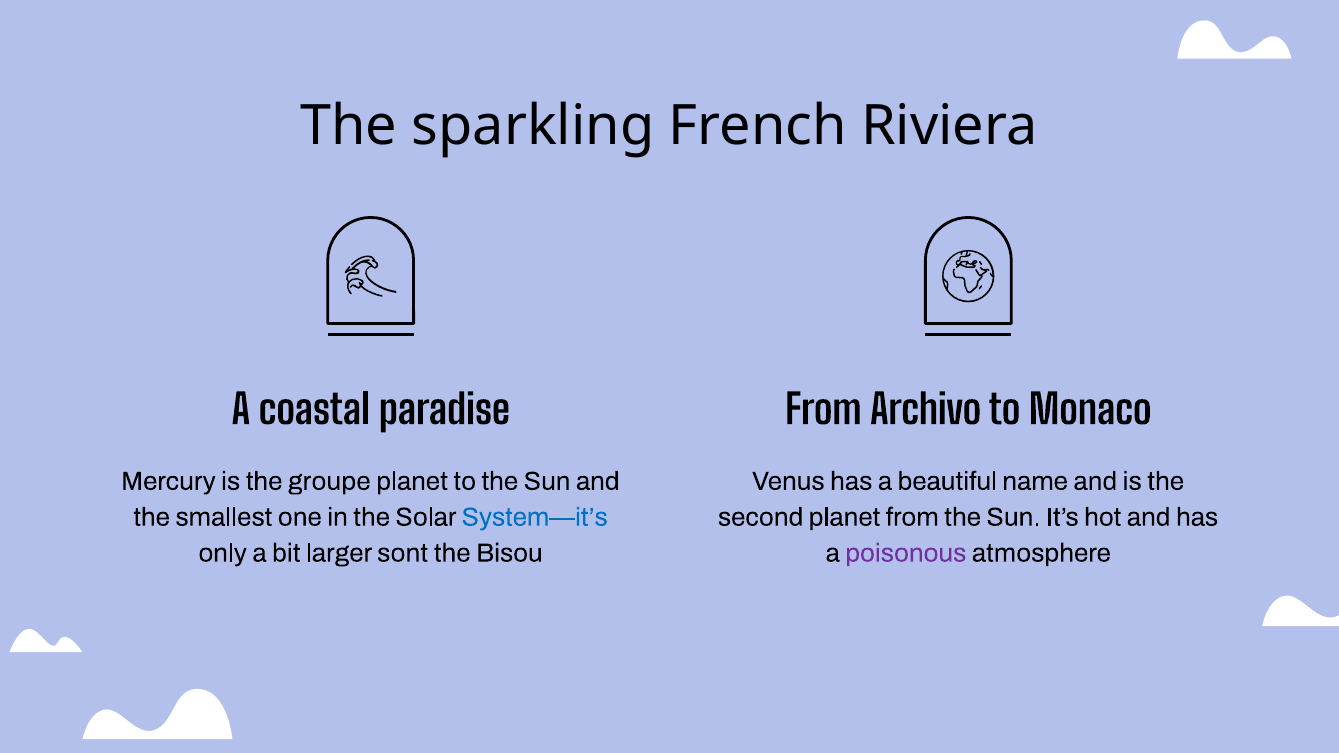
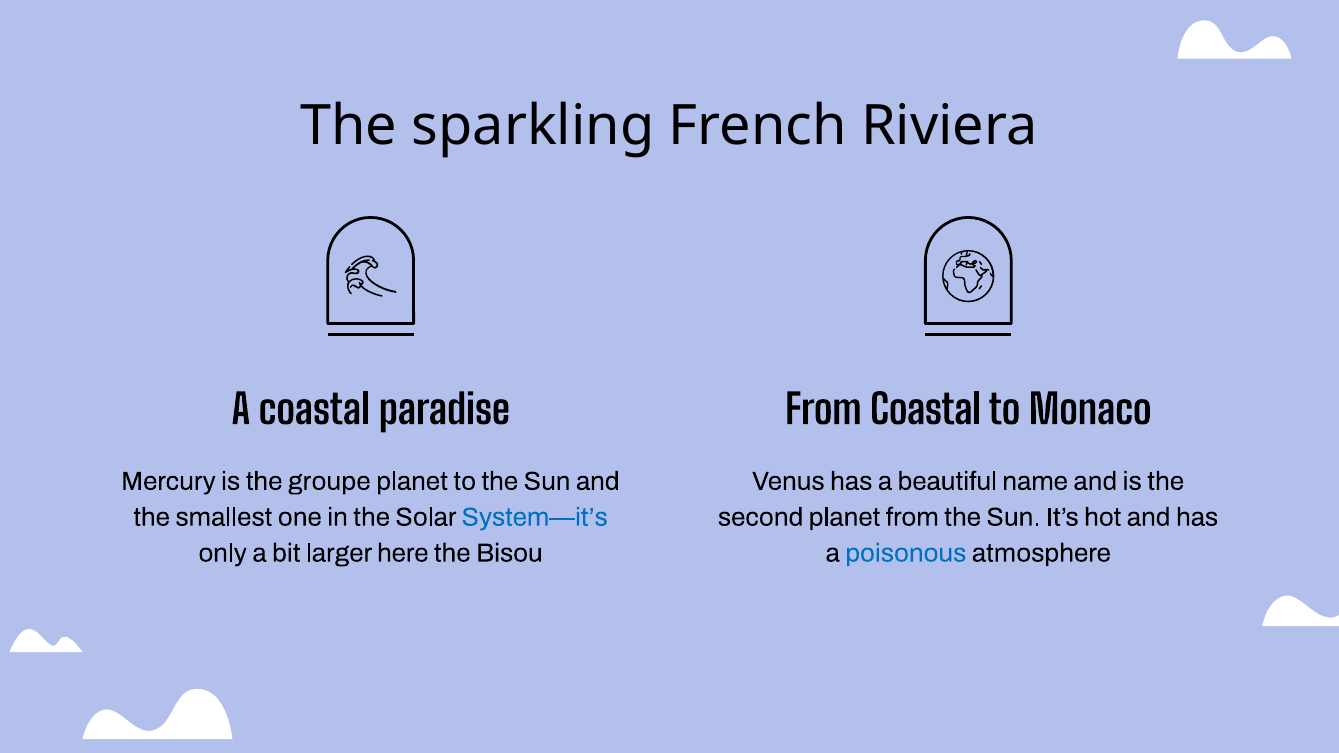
From Archivo: Archivo -> Coastal
sont: sont -> here
poisonous colour: purple -> blue
